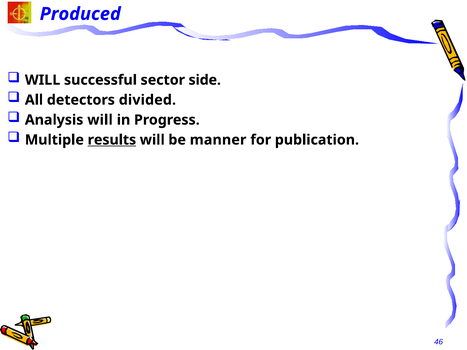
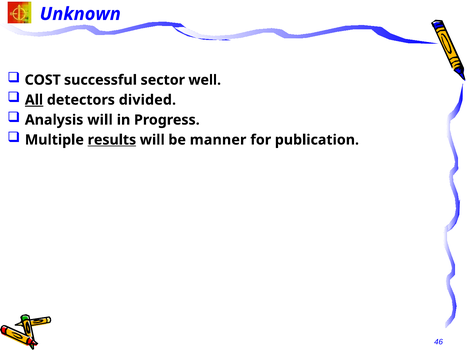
Produced: Produced -> Unknown
WILL at (43, 80): WILL -> COST
side: side -> well
All underline: none -> present
